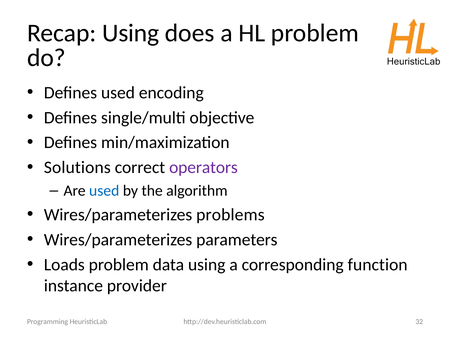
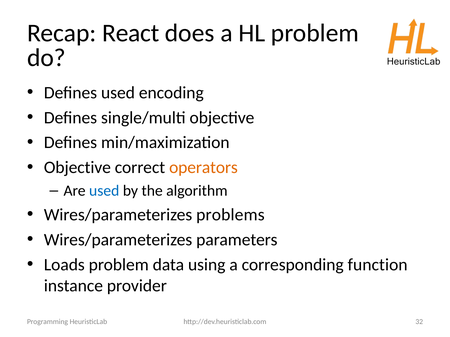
Recap Using: Using -> React
Solutions at (77, 168): Solutions -> Objective
operators colour: purple -> orange
